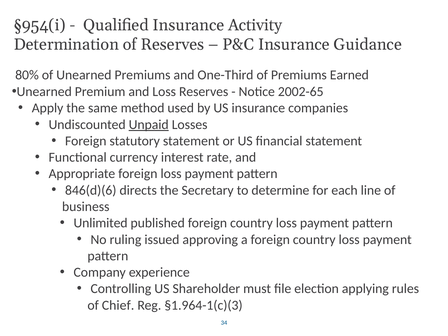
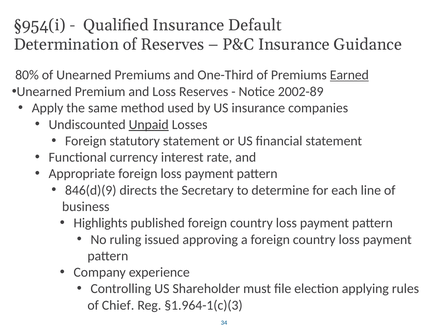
Activity: Activity -> Default
Earned underline: none -> present
2002-65: 2002-65 -> 2002-89
846(d)(6: 846(d)(6 -> 846(d)(9
Unlimited: Unlimited -> Highlights
